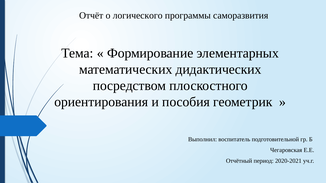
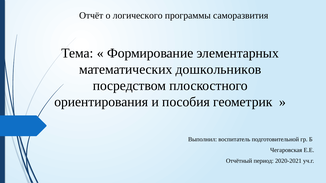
дидактических: дидактических -> дошкольников
